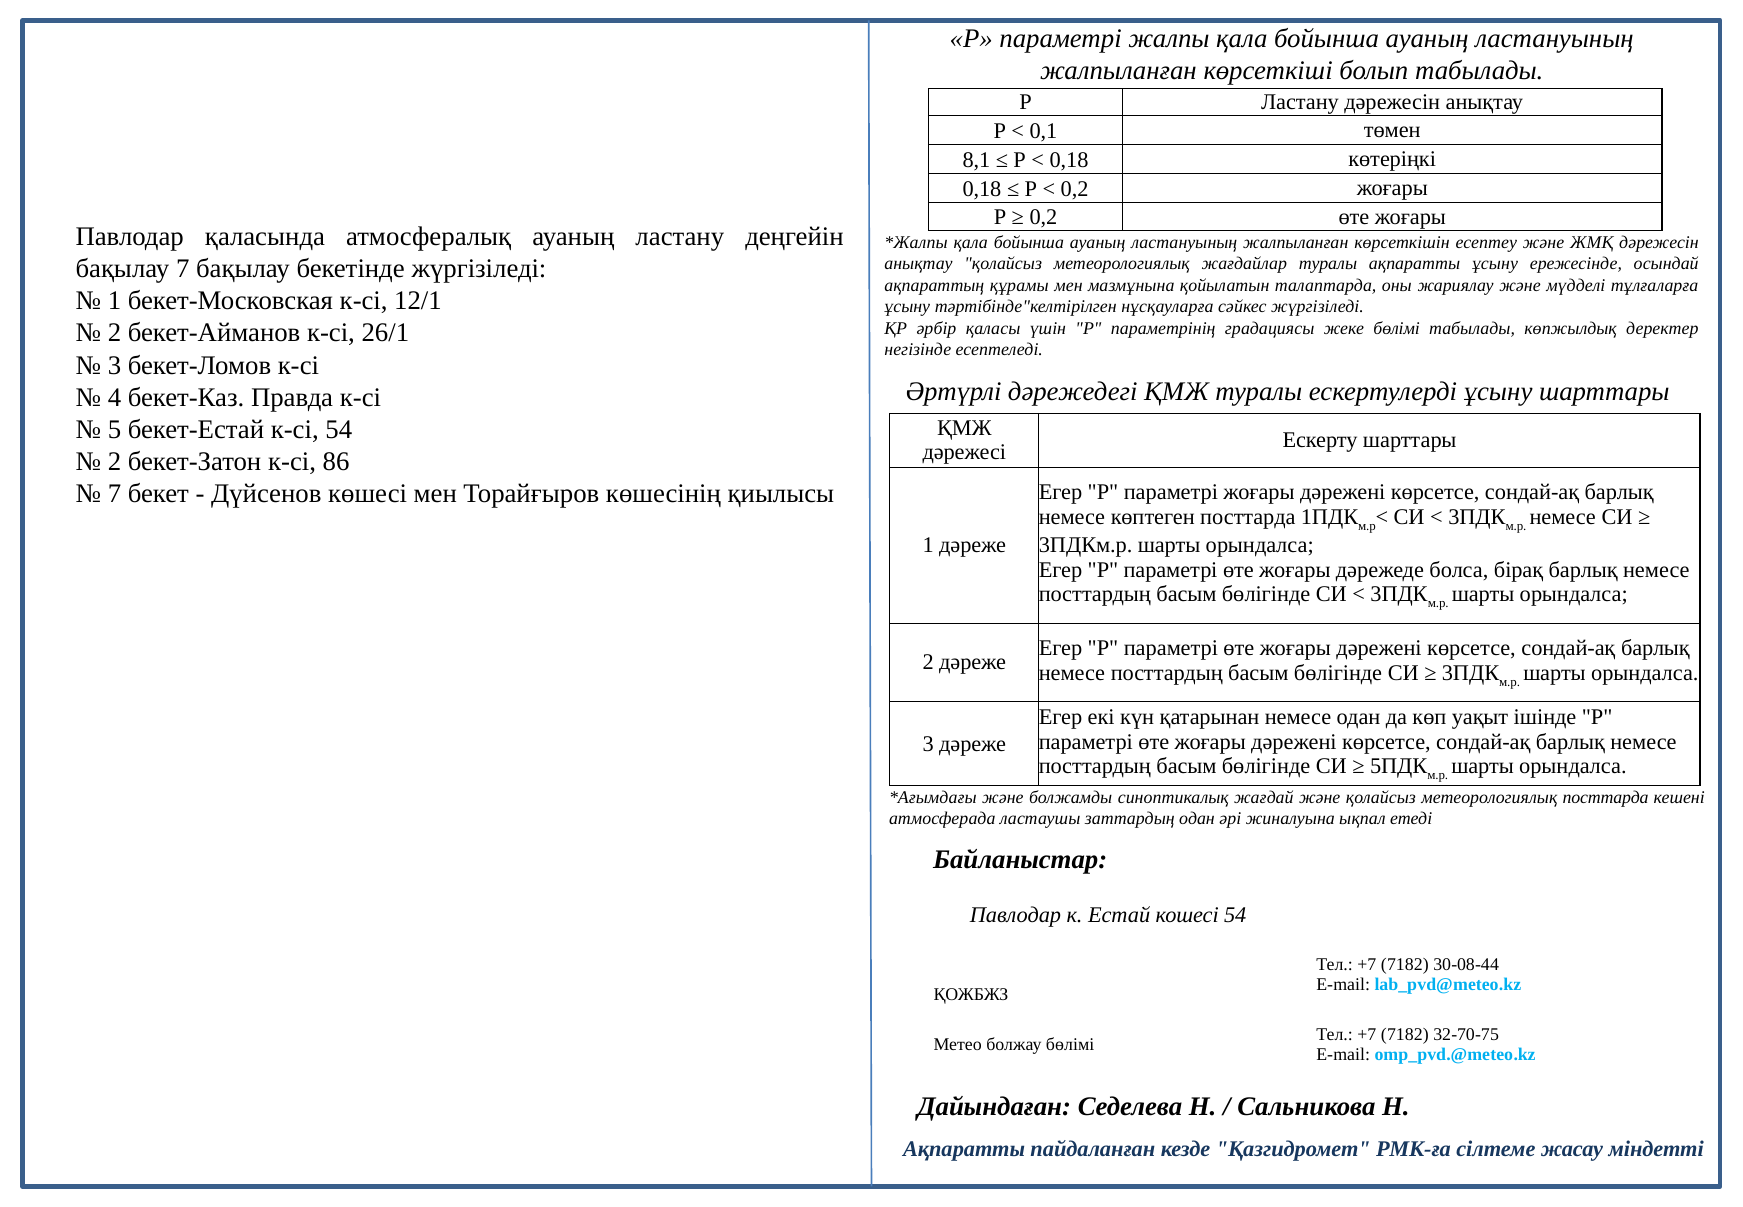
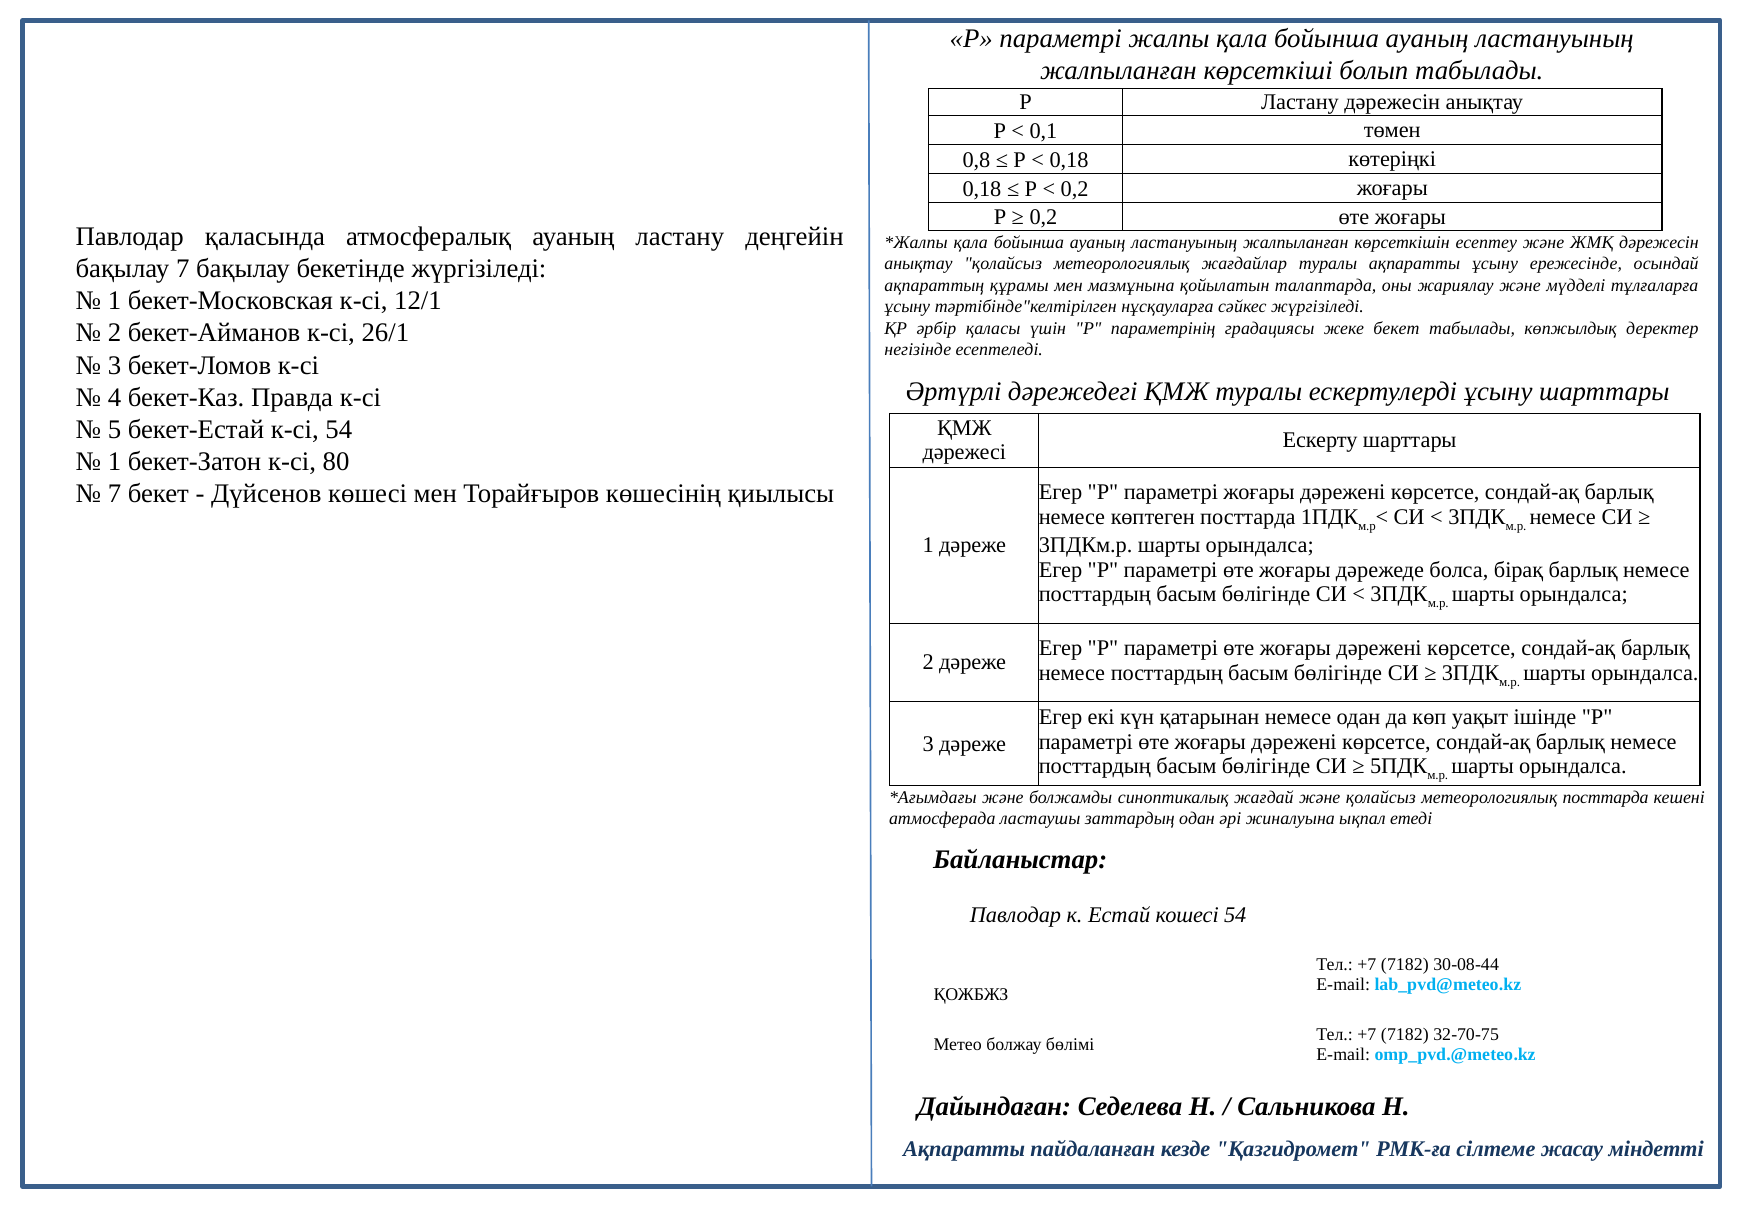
8,1: 8,1 -> 0,8
жеке бөлімі: бөлімі -> бекет
2 at (115, 462): 2 -> 1
86: 86 -> 80
